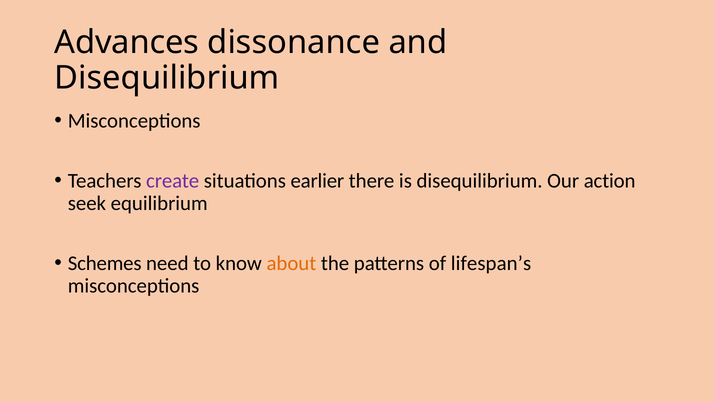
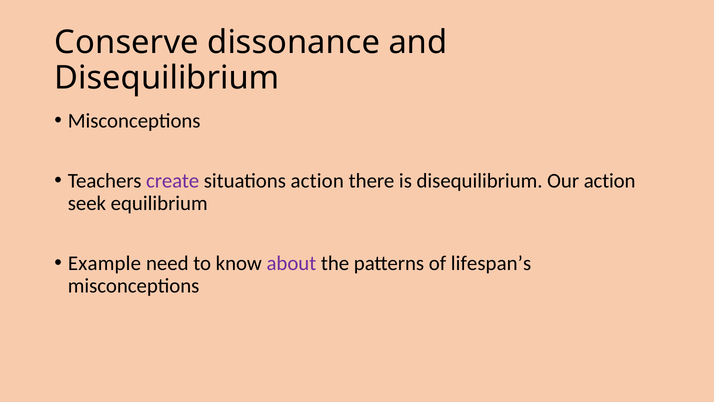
Advances: Advances -> Conserve
situations earlier: earlier -> action
Schemes: Schemes -> Example
about colour: orange -> purple
